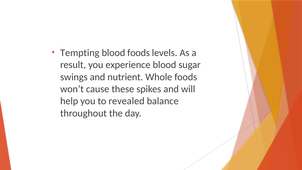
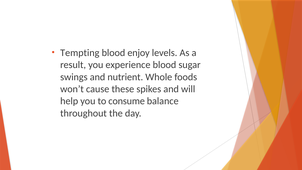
blood foods: foods -> enjoy
revealed: revealed -> consume
